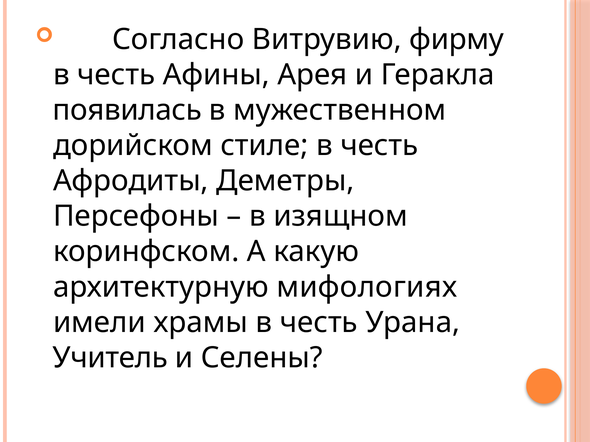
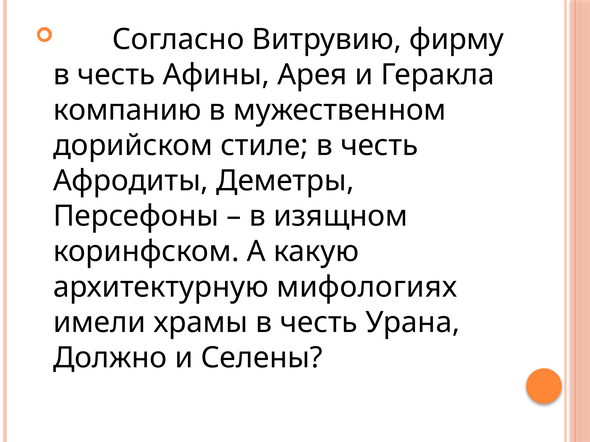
появилась: появилась -> компанию
Учитель: Учитель -> Должно
